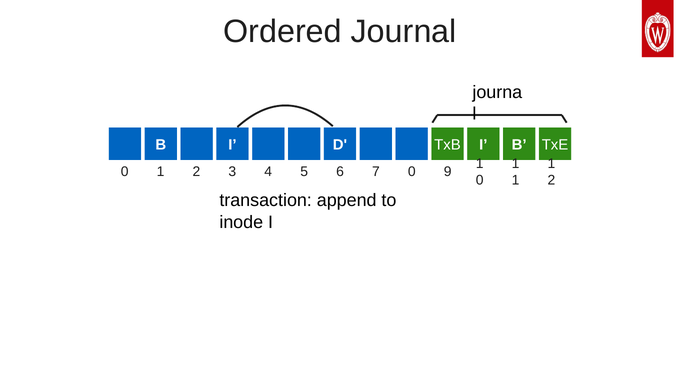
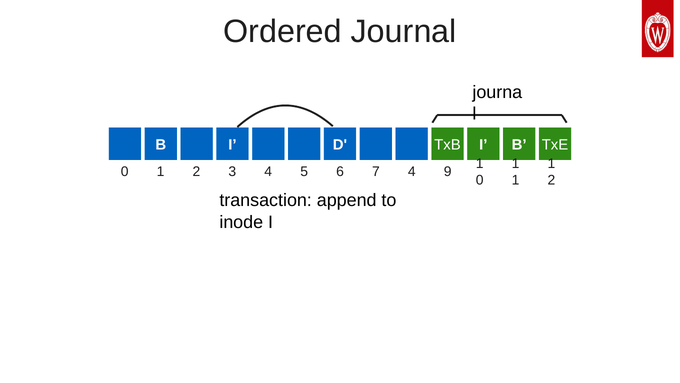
7 0: 0 -> 4
